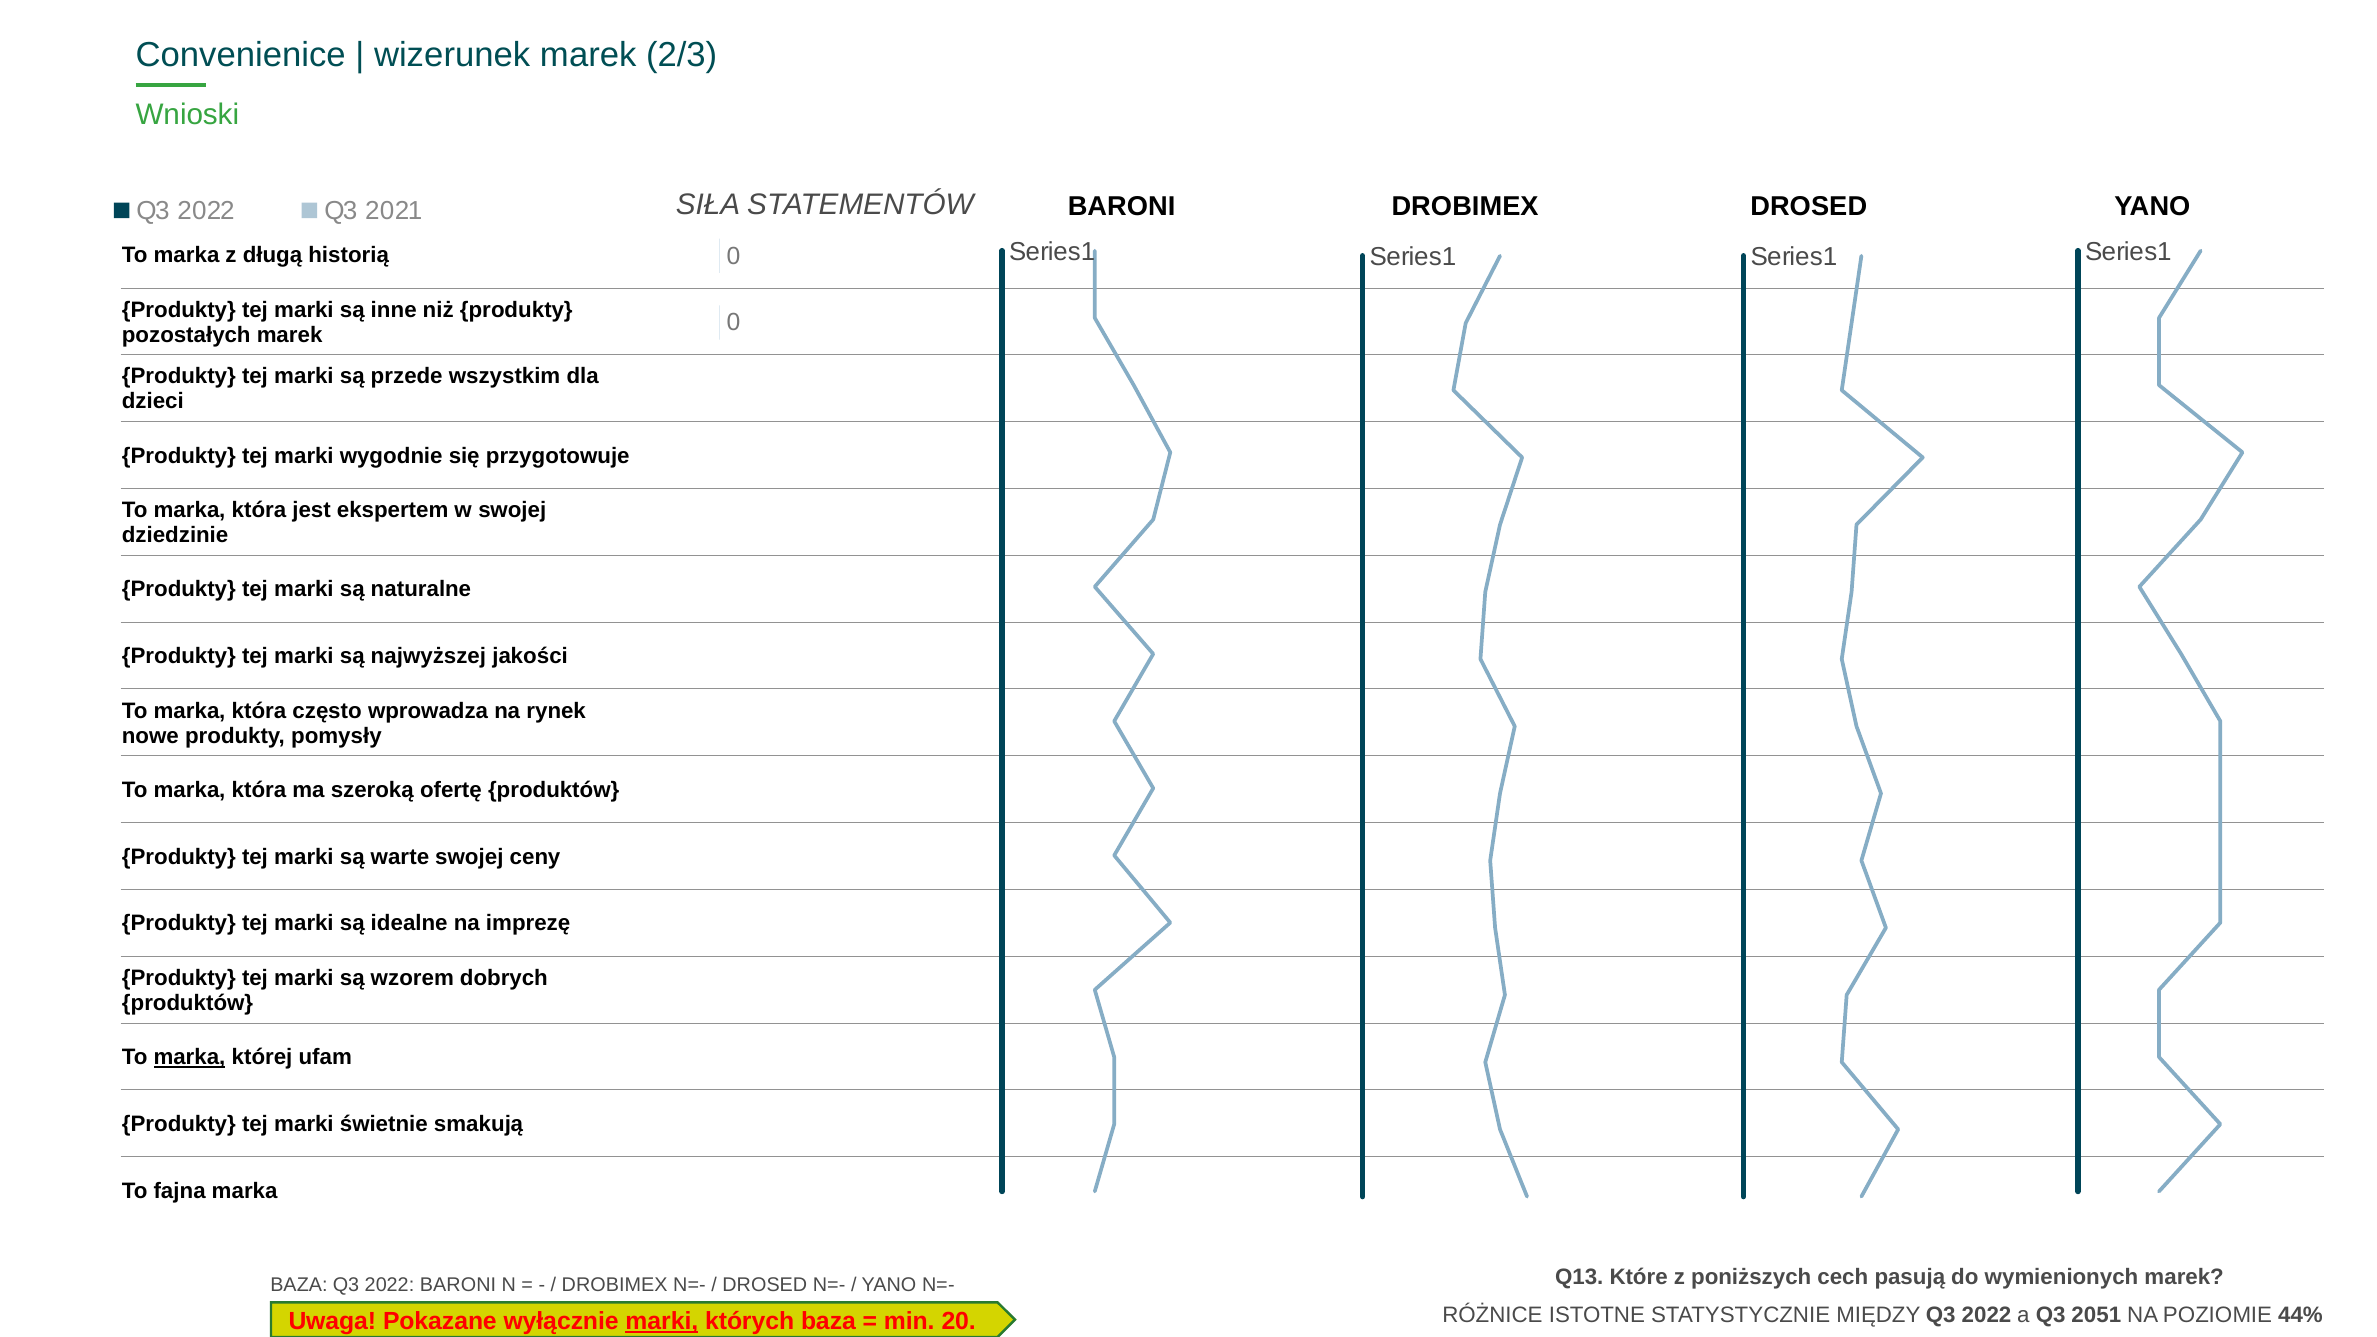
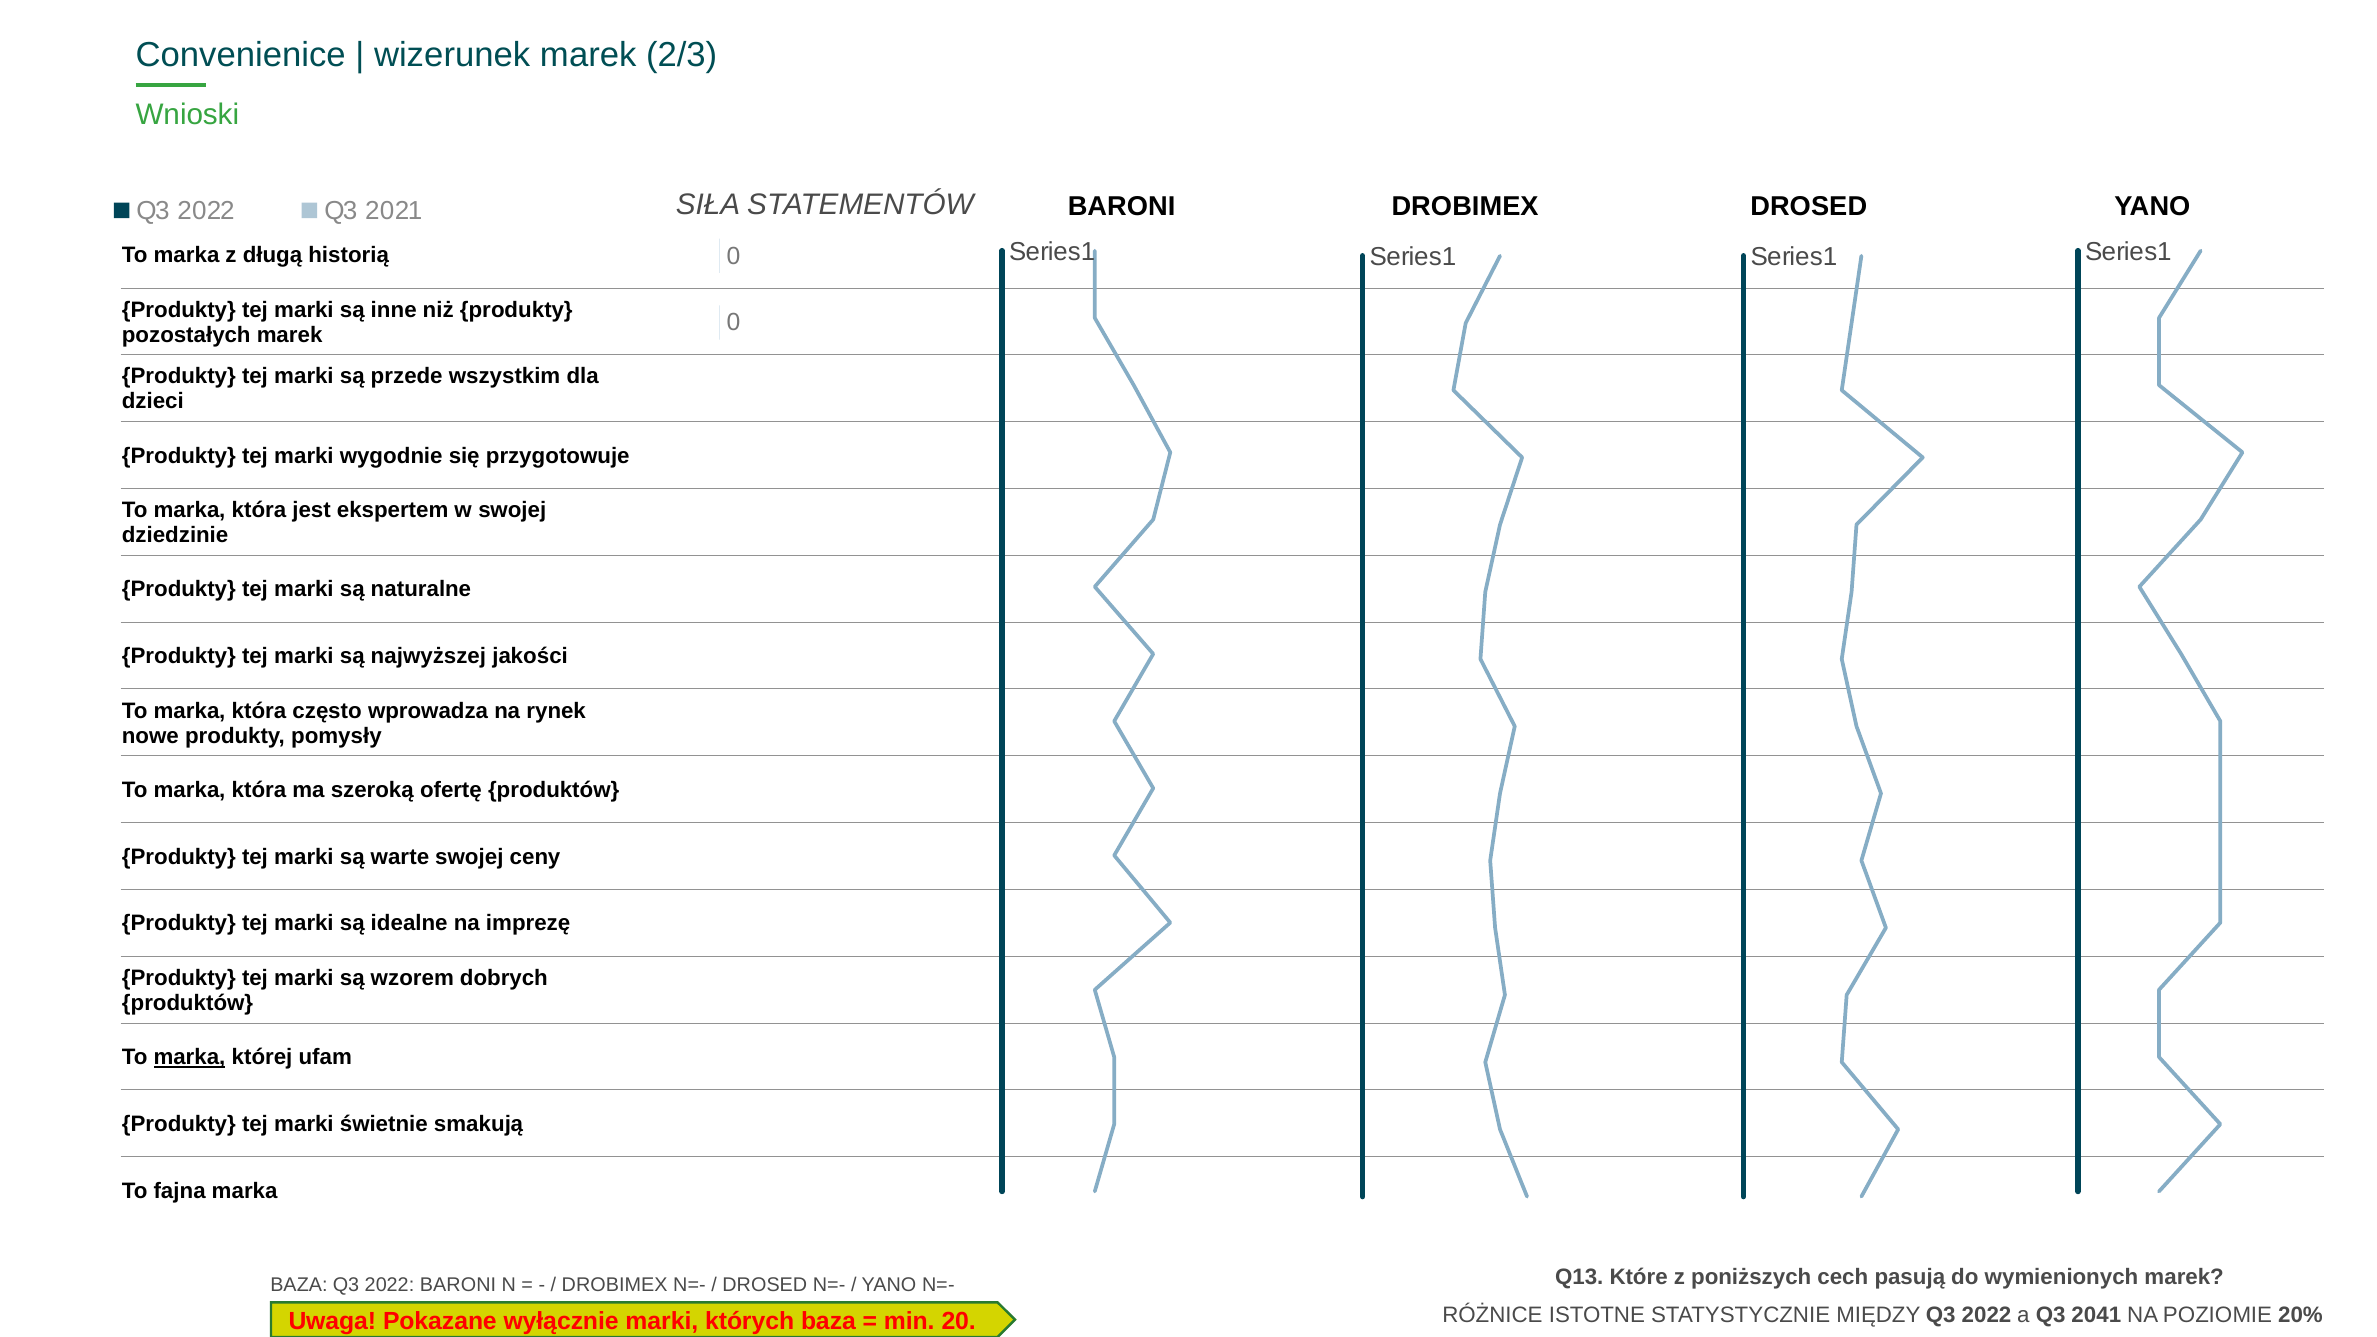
2051: 2051 -> 2041
44%: 44% -> 20%
marki at (662, 1321) underline: present -> none
